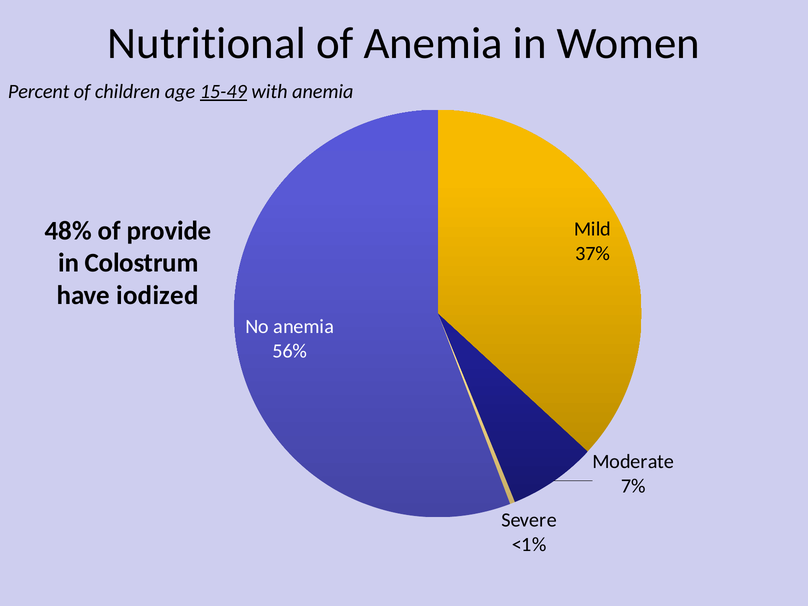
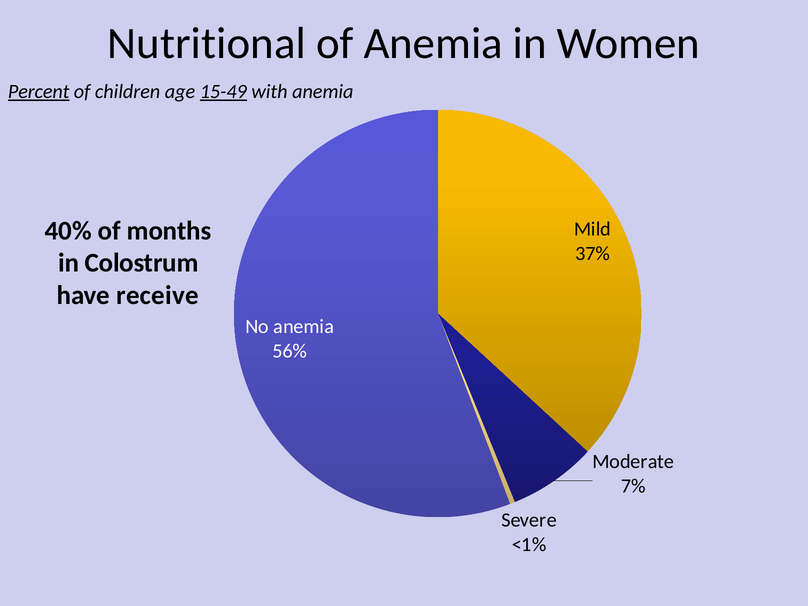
Percent underline: none -> present
48%: 48% -> 40%
provide: provide -> months
iodized: iodized -> receive
